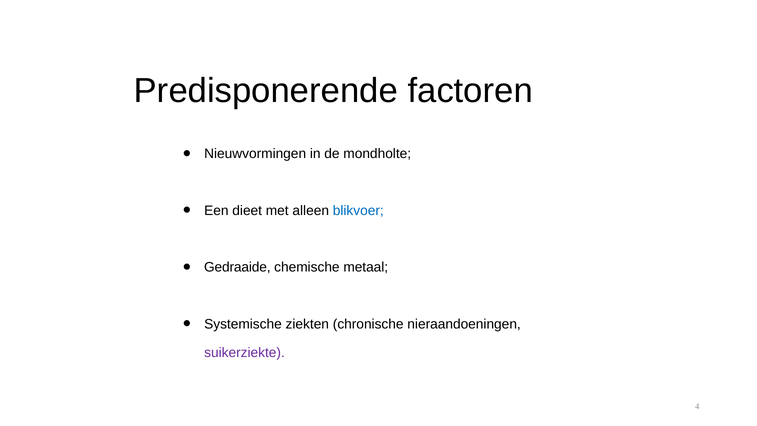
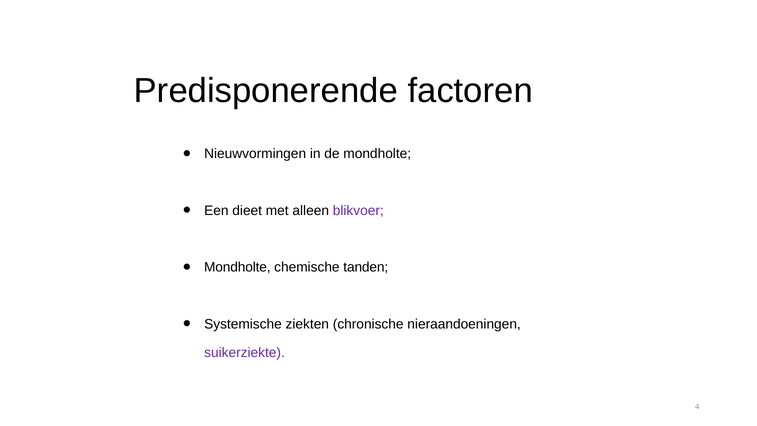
blikvoer colour: blue -> purple
Gedraaide at (237, 267): Gedraaide -> Mondholte
metaal: metaal -> tanden
